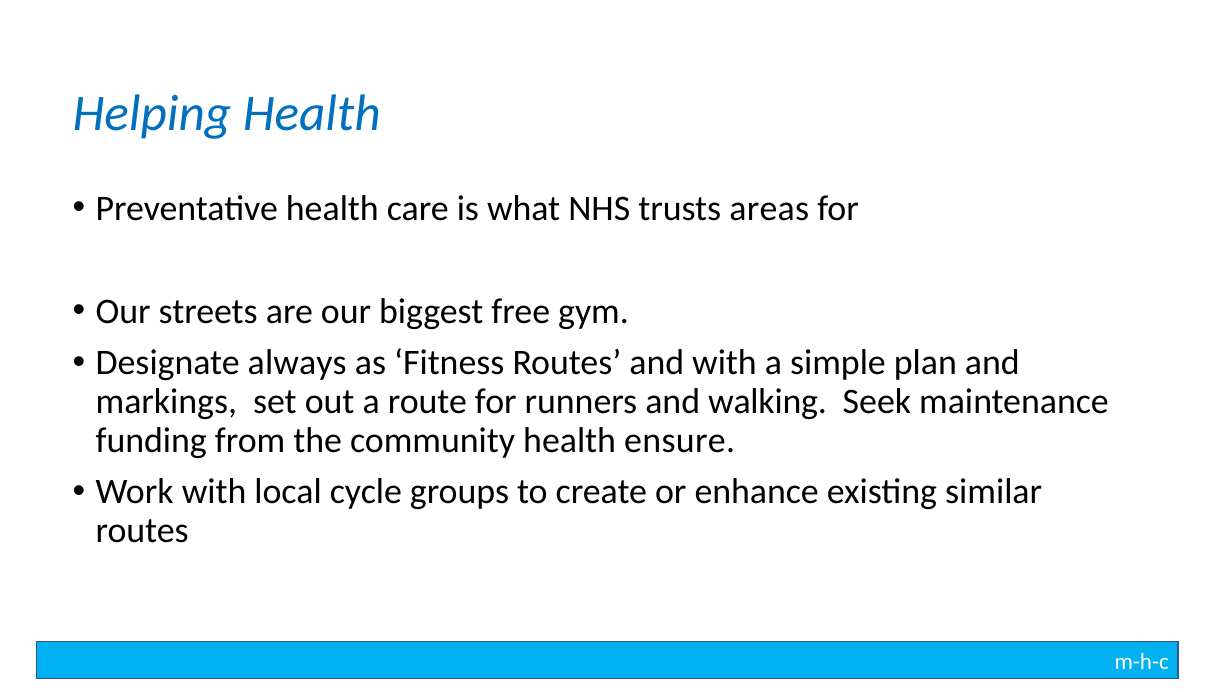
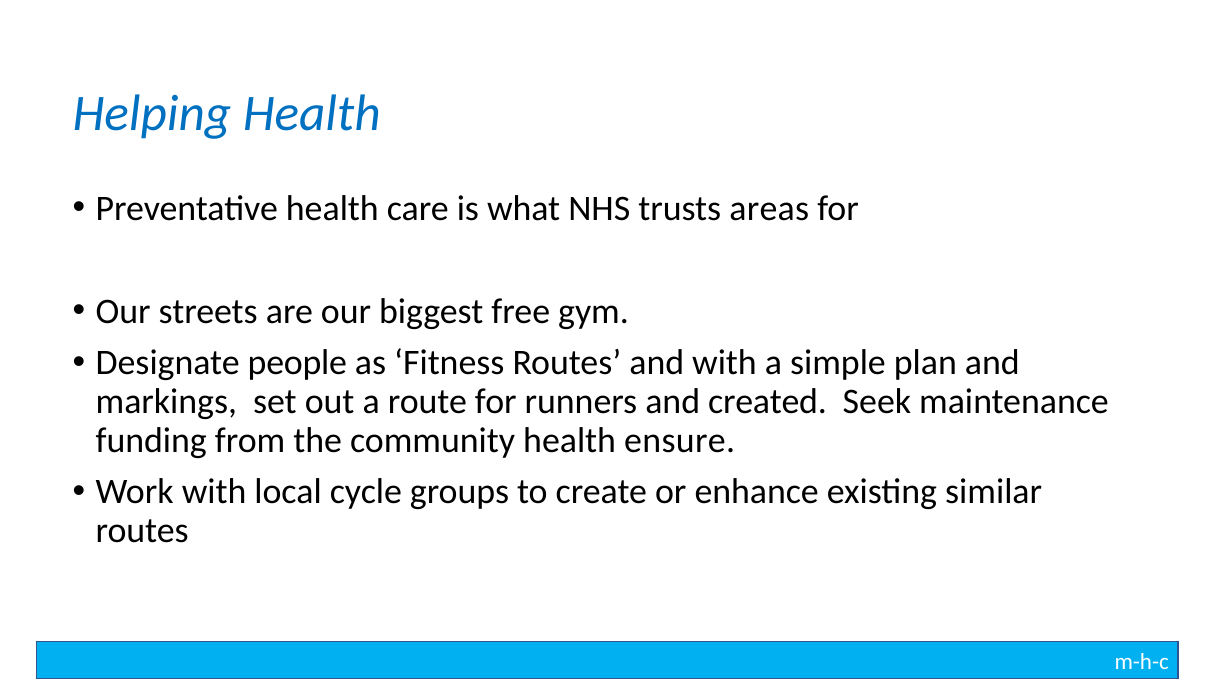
always: always -> people
walking: walking -> created
